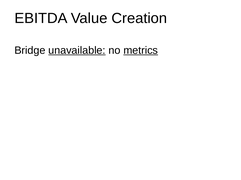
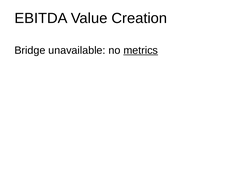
unavailable underline: present -> none
